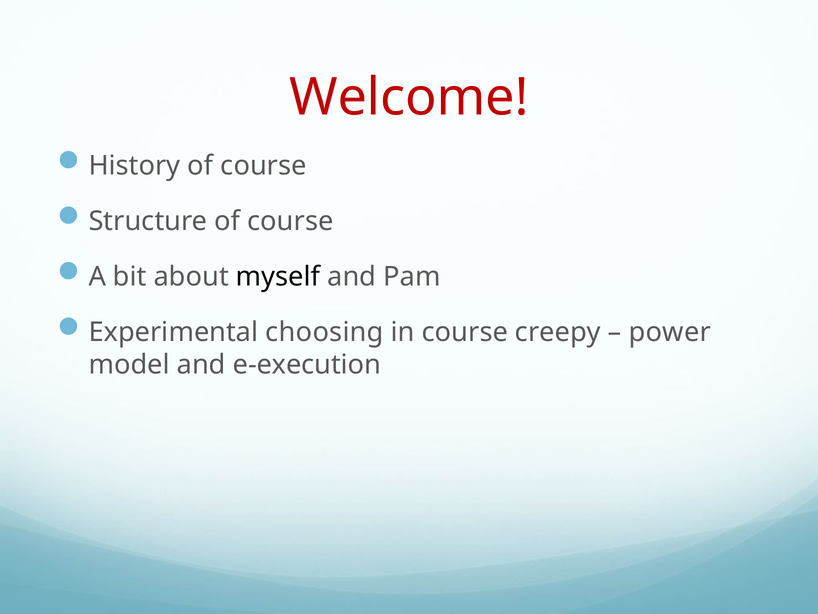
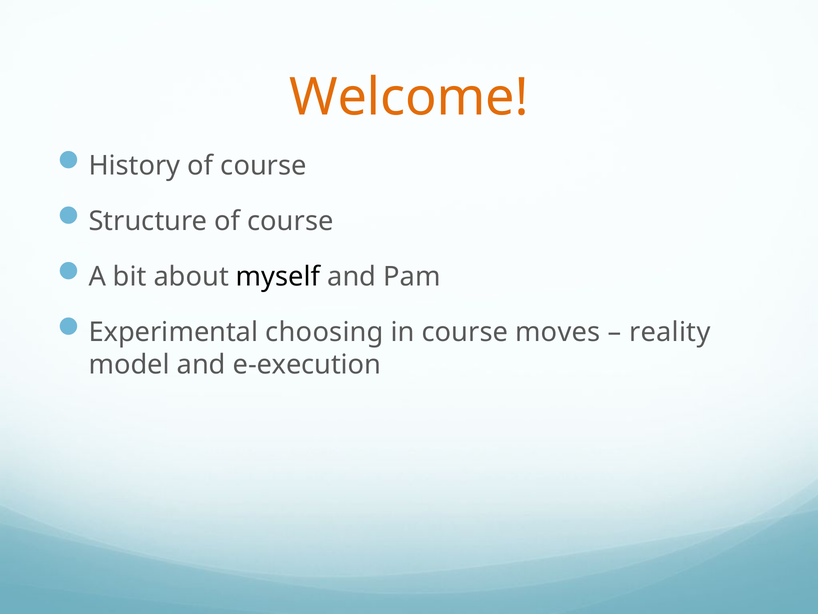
Welcome colour: red -> orange
creepy: creepy -> moves
power: power -> reality
